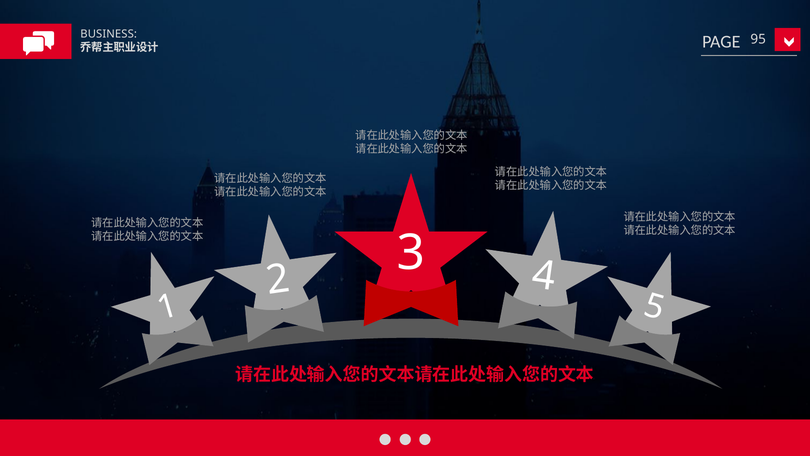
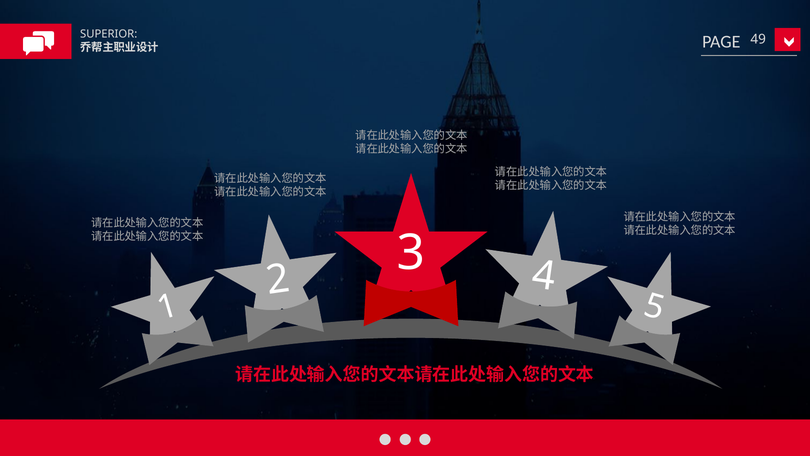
BUSINESS: BUSINESS -> SUPERIOR
95: 95 -> 49
